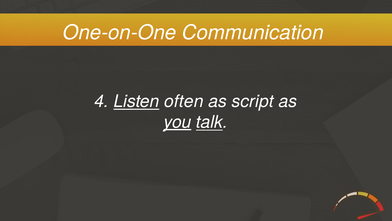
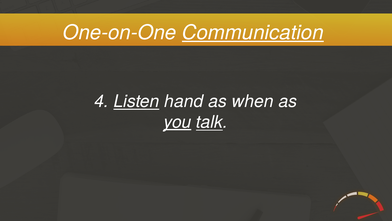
Communication underline: none -> present
often: often -> hand
script: script -> when
